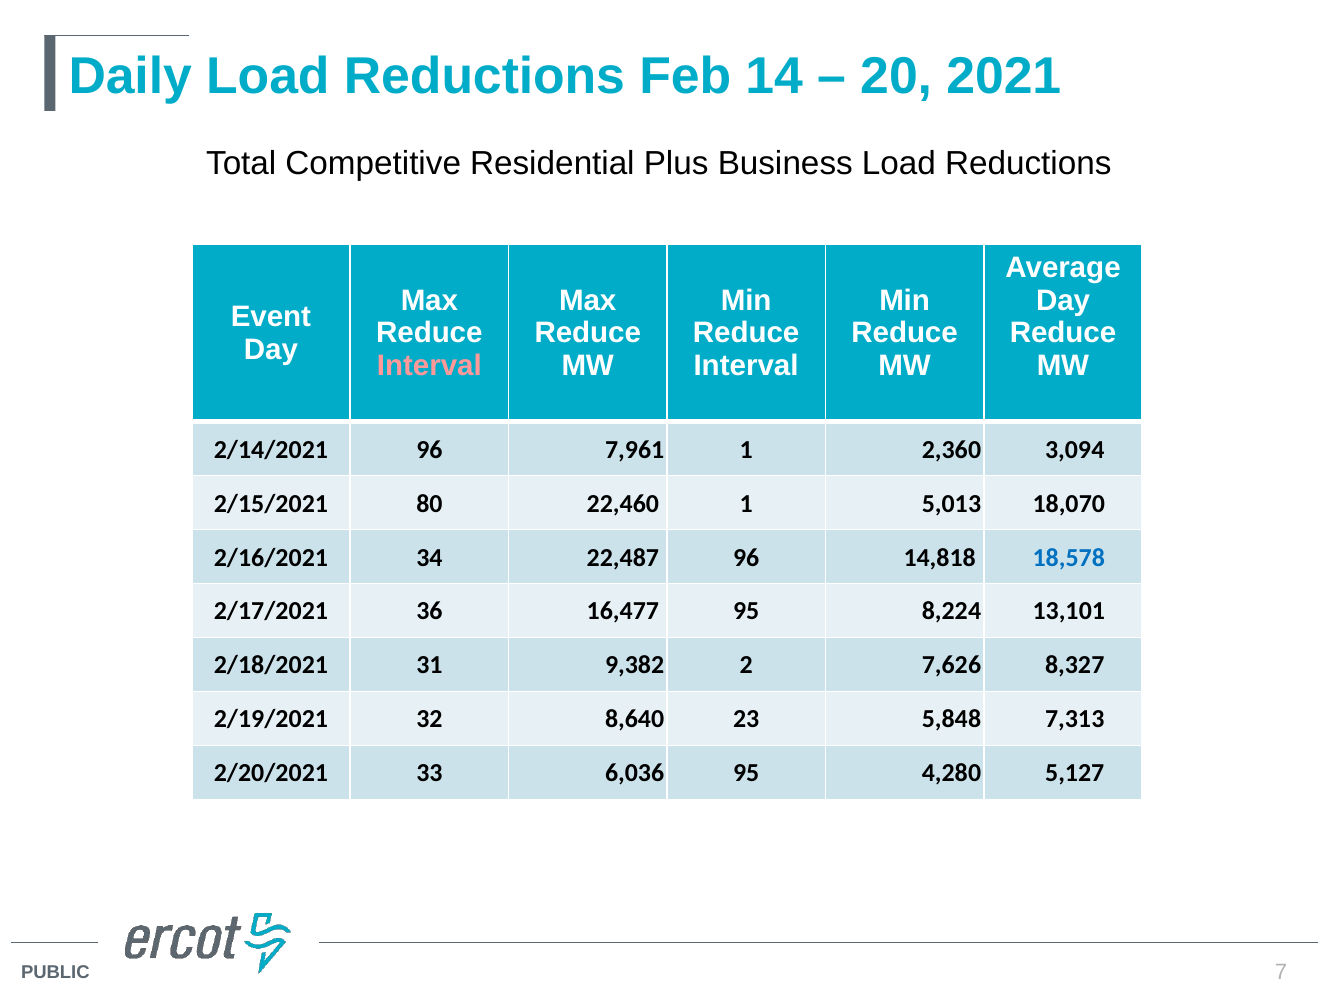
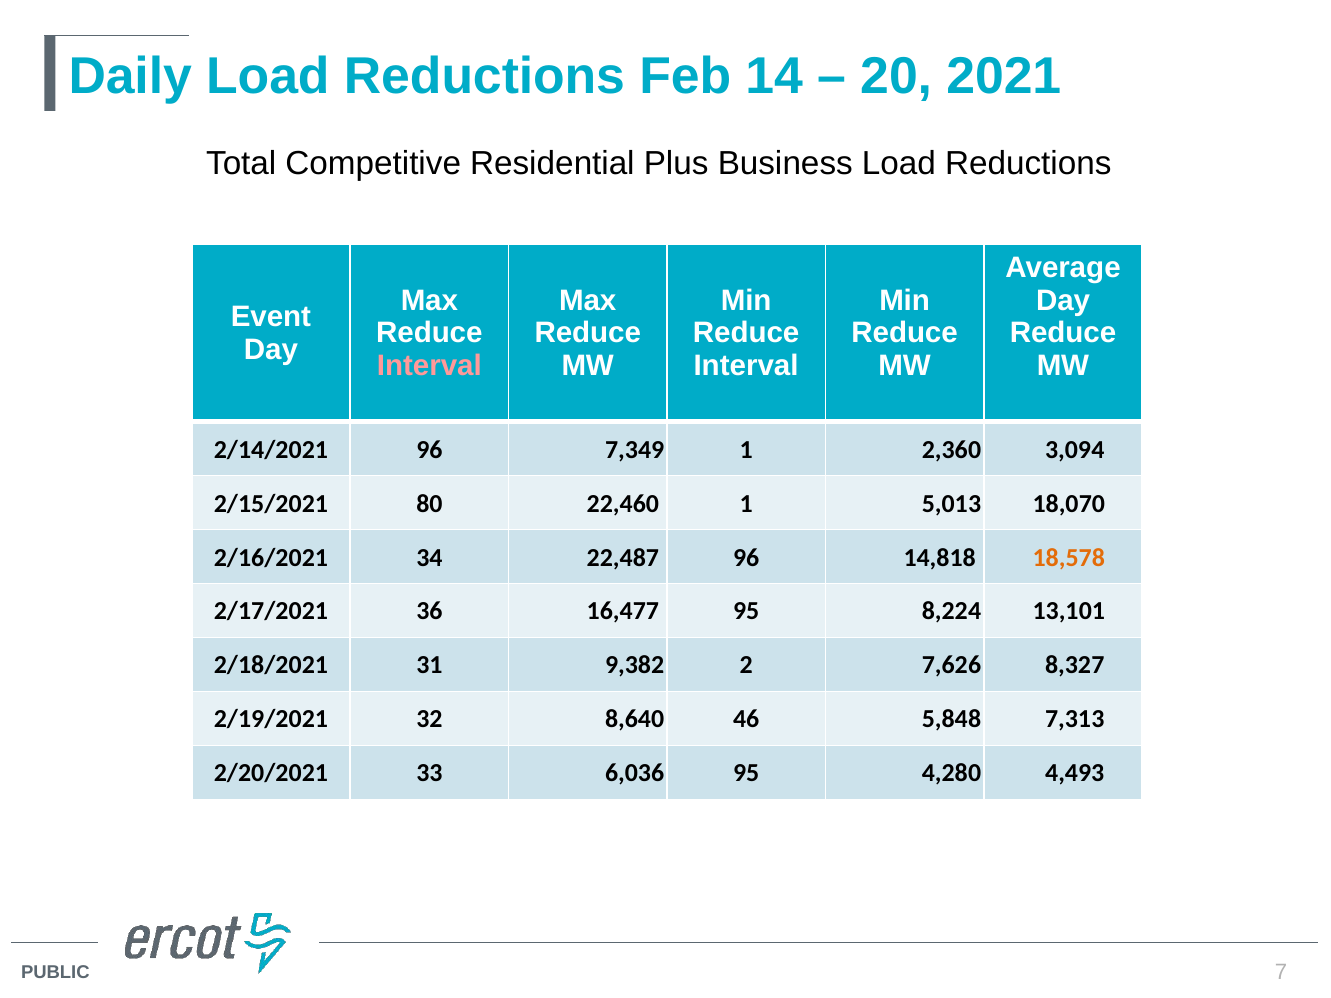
7,961: 7,961 -> 7,349
18,578 colour: blue -> orange
23: 23 -> 46
5,127: 5,127 -> 4,493
